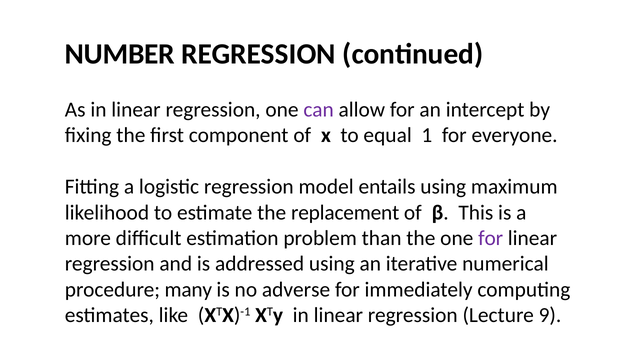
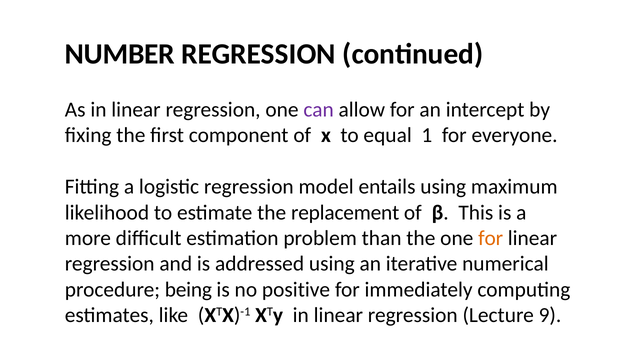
for at (491, 238) colour: purple -> orange
many: many -> being
adverse: adverse -> positive
